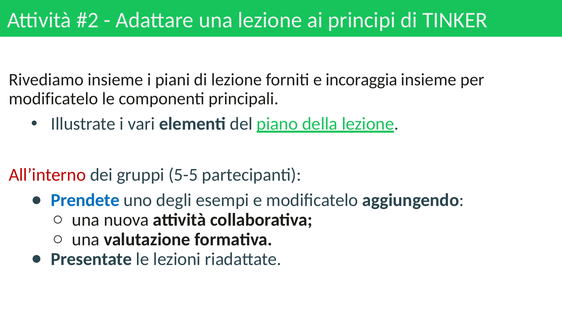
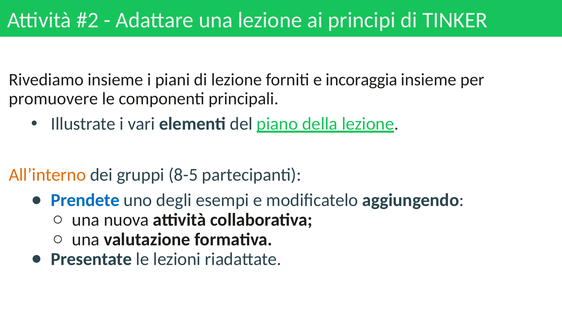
modificatelo at (53, 99): modificatelo -> promuovere
All’interno colour: red -> orange
5-5: 5-5 -> 8-5
